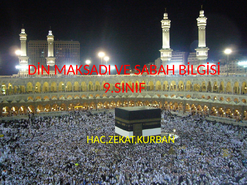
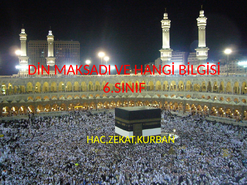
SABAH: SABAH -> HANGİ
9.SINIF: 9.SINIF -> 6.SINIF
